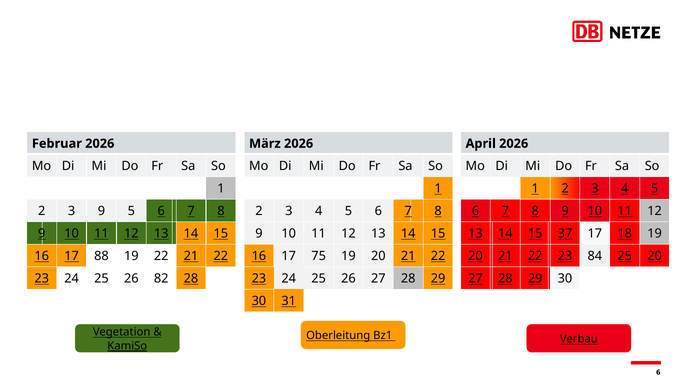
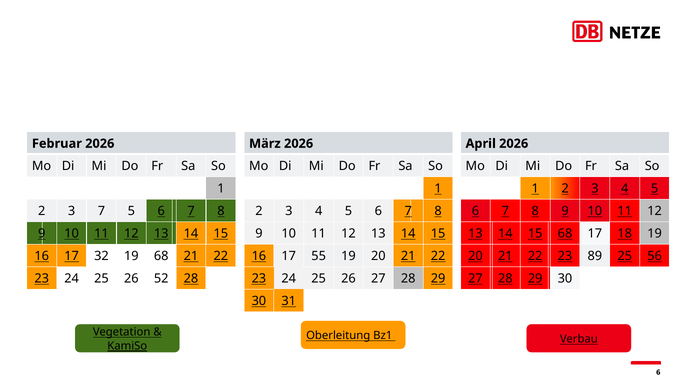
3 9: 9 -> 7
15 37: 37 -> 68
88: 88 -> 32
19 22: 22 -> 68
75: 75 -> 55
84: 84 -> 89
25 20: 20 -> 56
82: 82 -> 52
